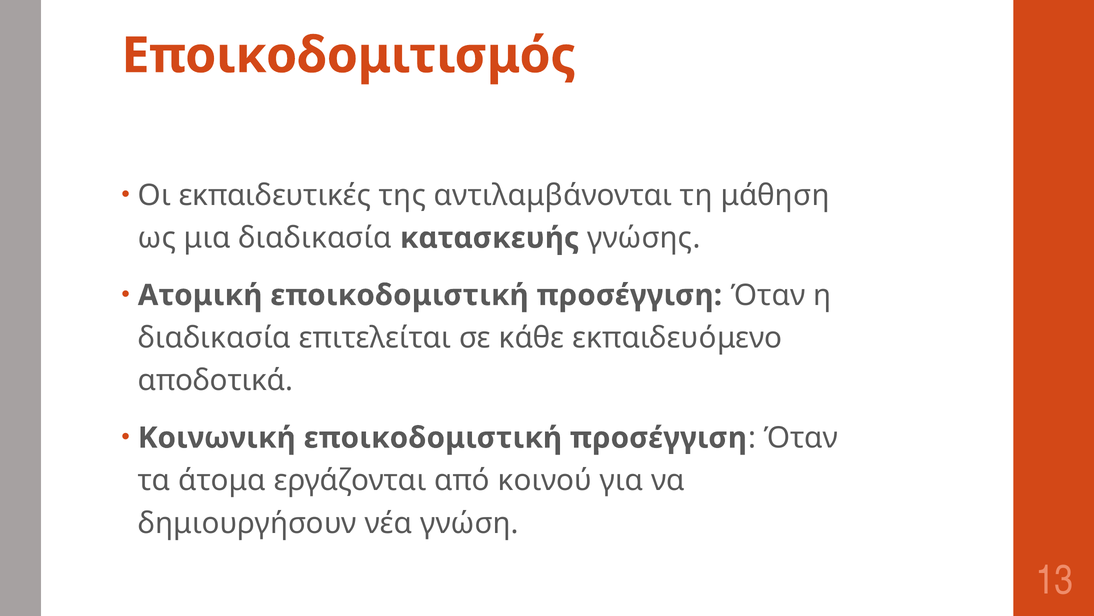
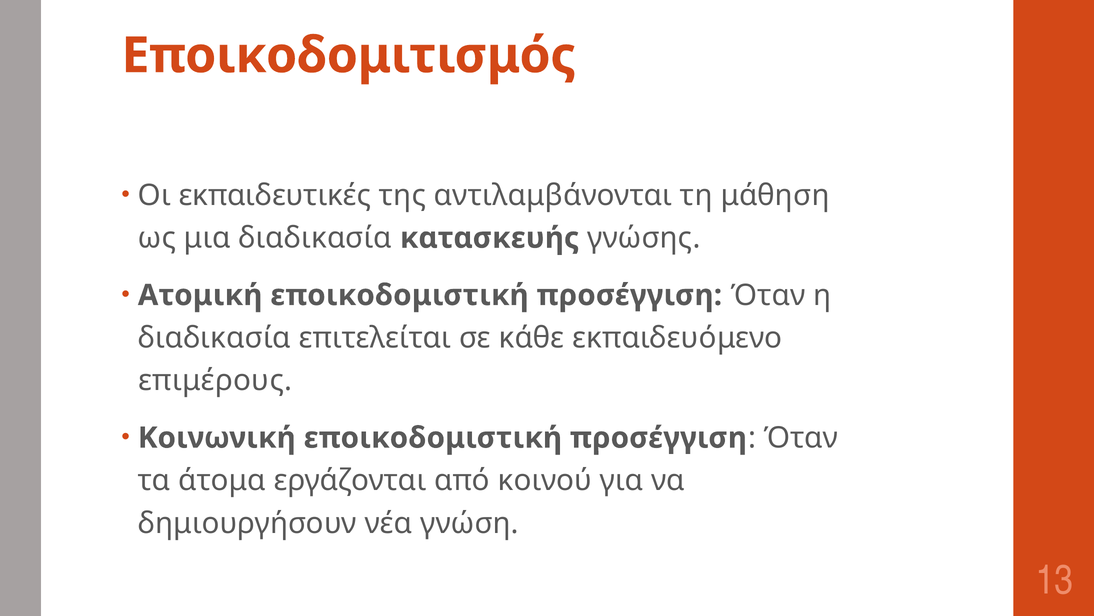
αποδοτικά: αποδοτικά -> επιμέρους
